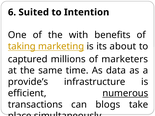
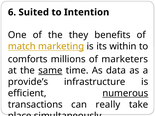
with: with -> they
taking: taking -> match
about: about -> within
captured: captured -> comforts
same underline: none -> present
blogs: blogs -> really
